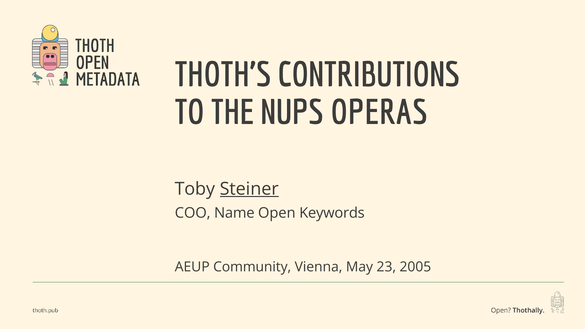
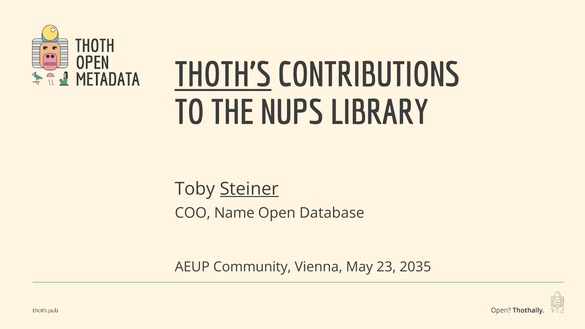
THOTH’S underline: none -> present
OPERAS: OPERAS -> LIBRARY
Keywords: Keywords -> Database
2005: 2005 -> 2035
